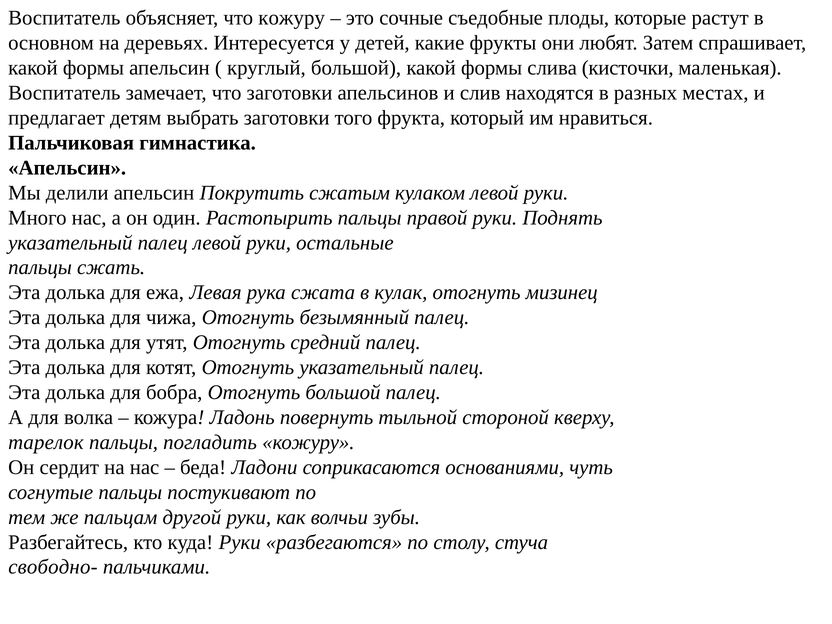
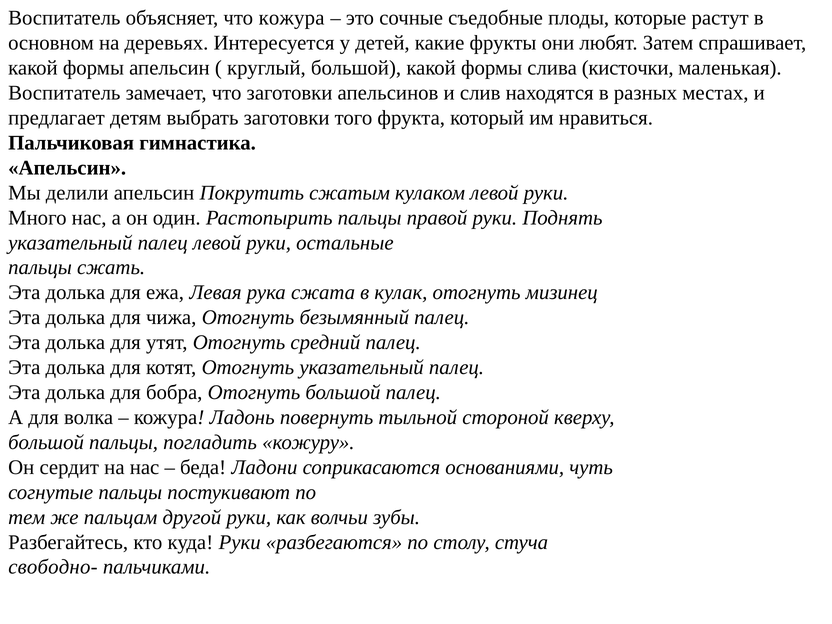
что кожуру: кожуру -> кожура
тарелок at (46, 442): тарелок -> большой
